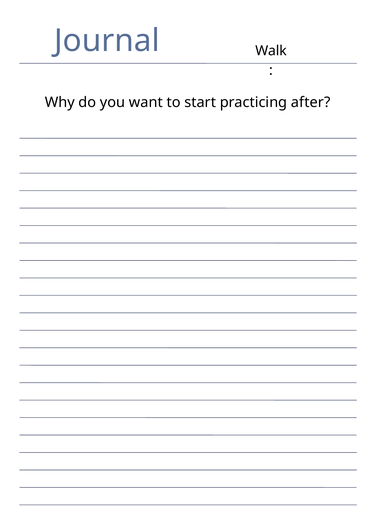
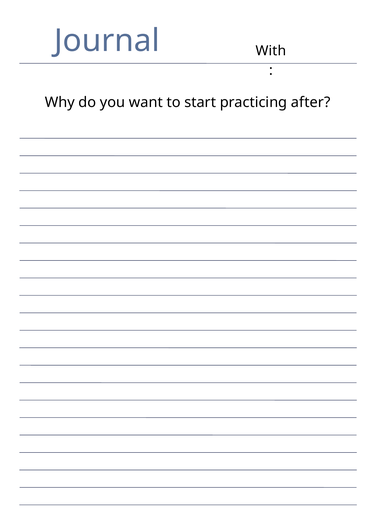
Walk: Walk -> With
